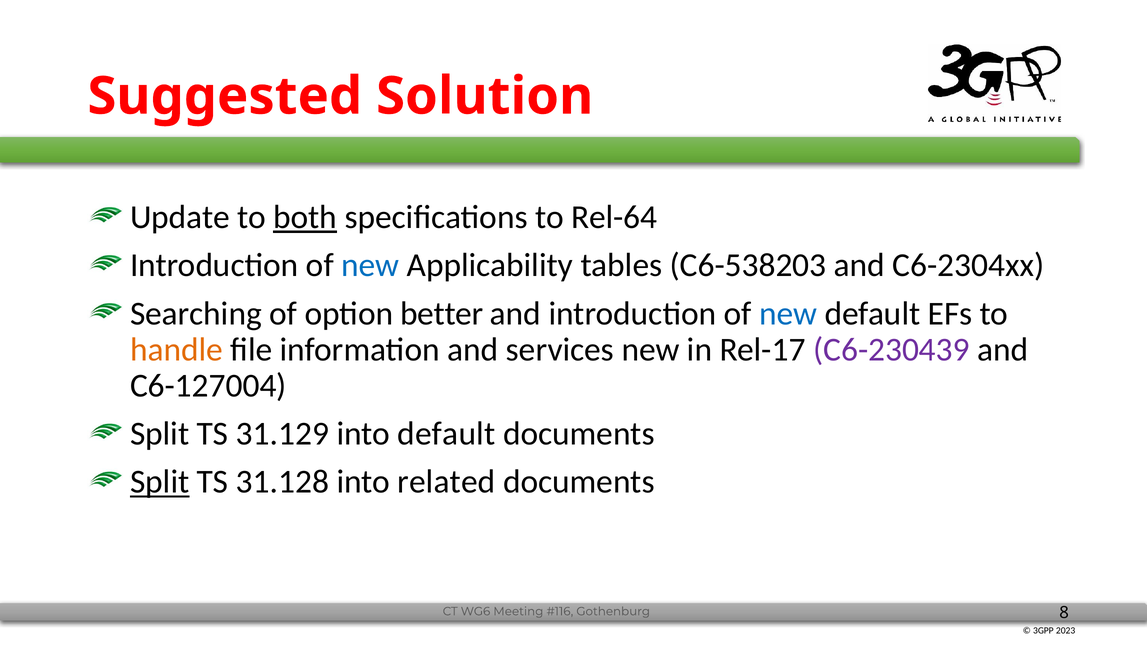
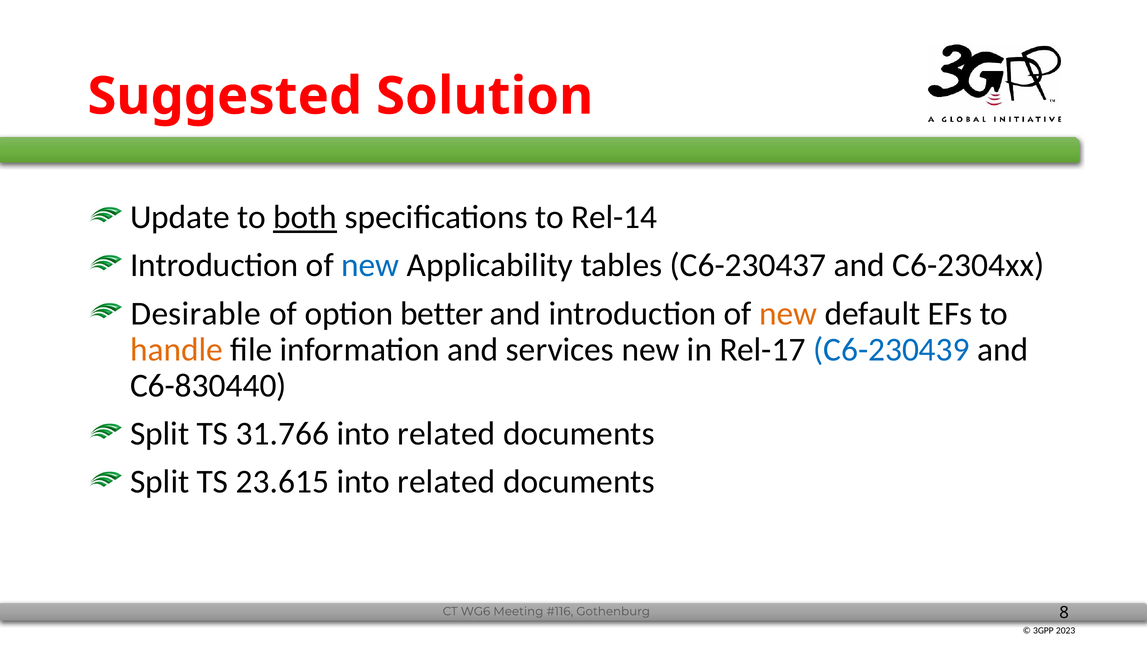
Rel-64: Rel-64 -> Rel-14
C6-538203: C6-538203 -> C6-230437
Searching: Searching -> Desirable
new at (788, 314) colour: blue -> orange
C6-230439 colour: purple -> blue
C6-127004: C6-127004 -> C6-830440
31.129: 31.129 -> 31.766
default at (446, 434): default -> related
Split at (160, 482) underline: present -> none
31.128: 31.128 -> 23.615
